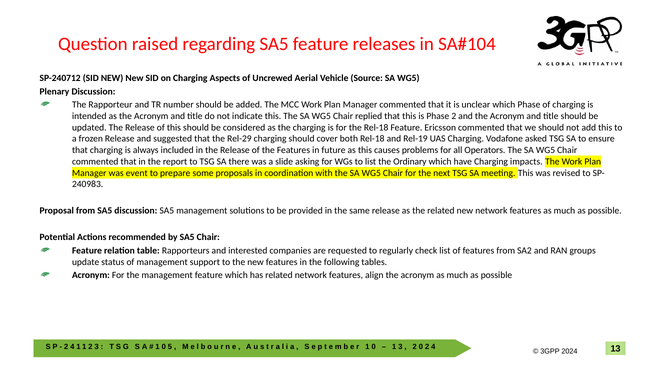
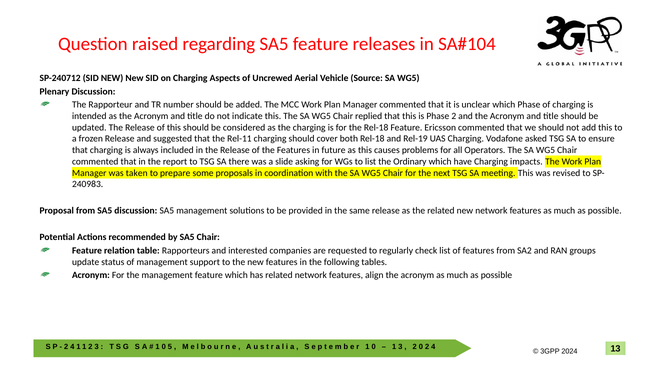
Rel-29: Rel-29 -> Rel-11
event: event -> taken
